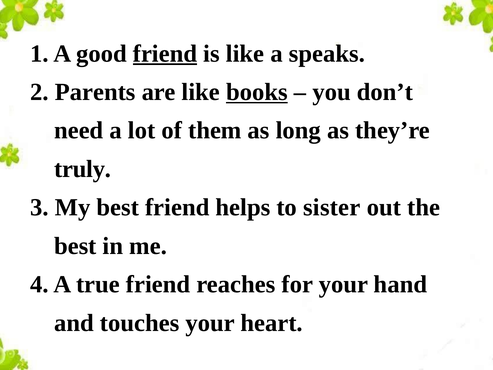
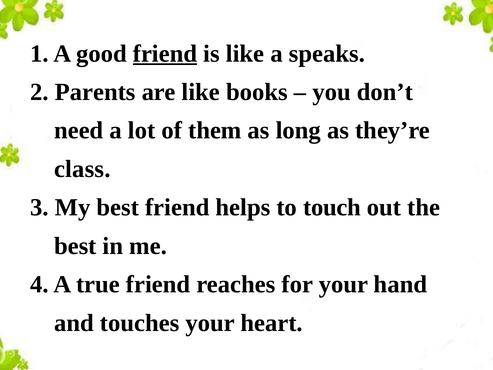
books underline: present -> none
truly: truly -> class
sister: sister -> touch
